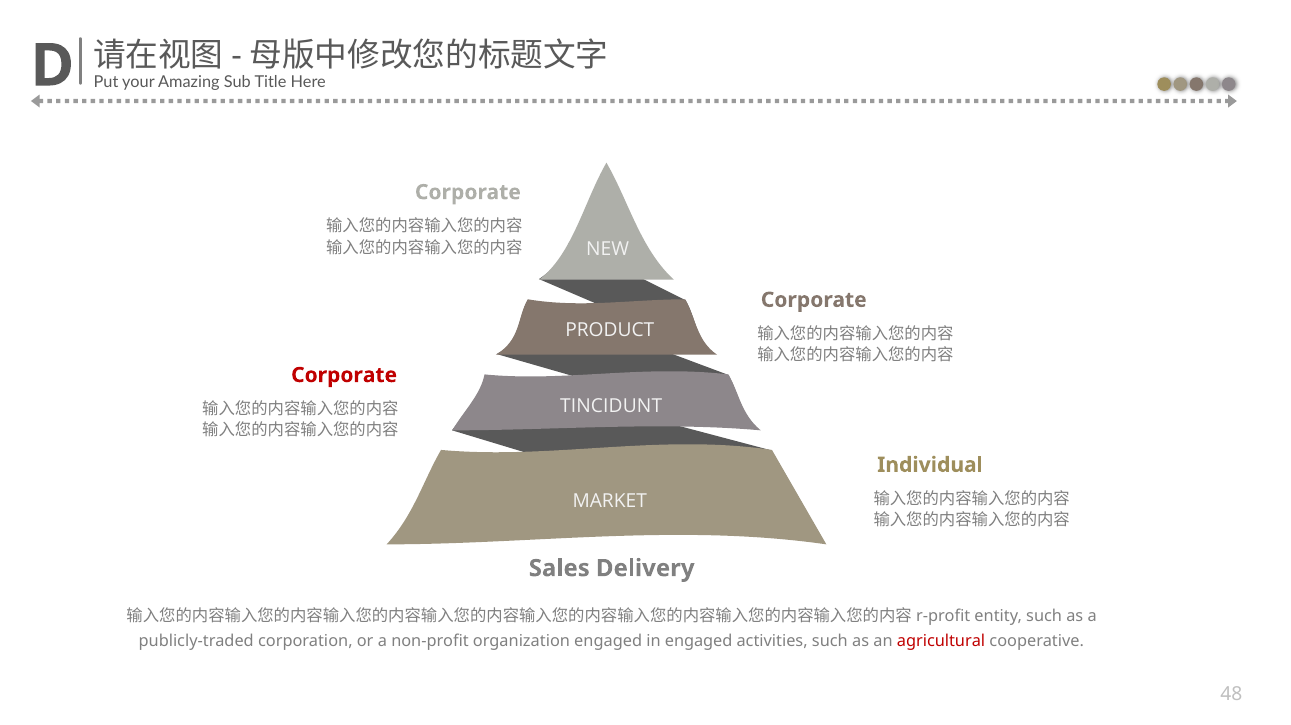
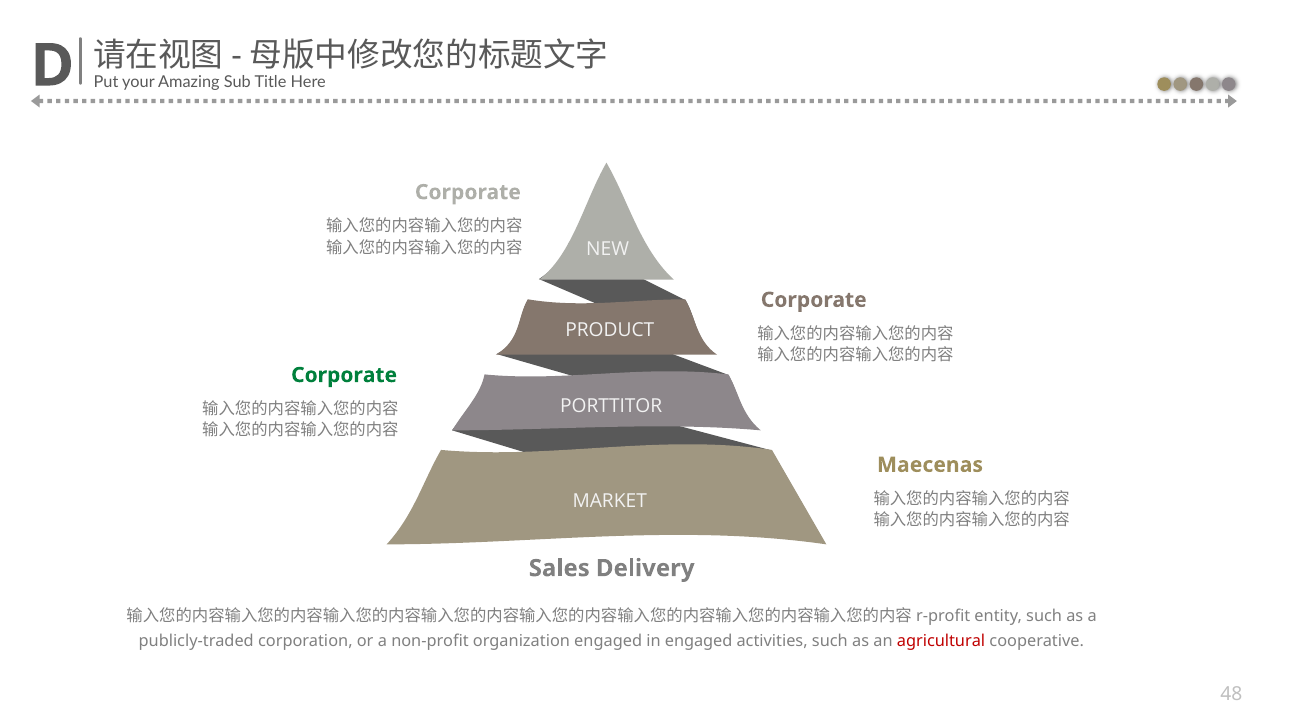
Corporate at (344, 375) colour: red -> green
TINCIDUNT: TINCIDUNT -> PORTTITOR
Individual: Individual -> Maecenas
